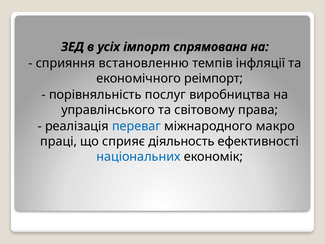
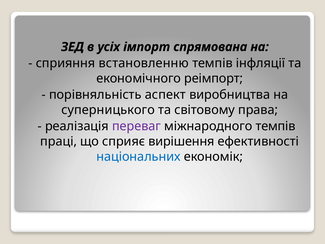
послуг: послуг -> аспект
управлінського: управлінського -> суперницького
переваг colour: blue -> purple
міжнародного макро: макро -> темпів
діяльность: діяльность -> вирішення
